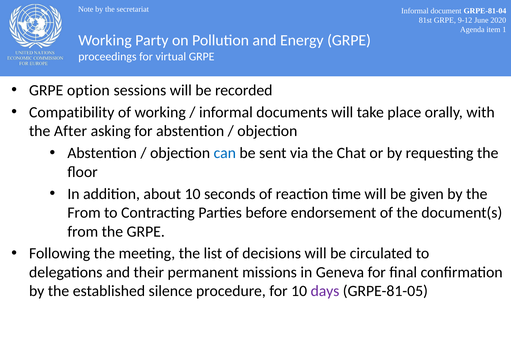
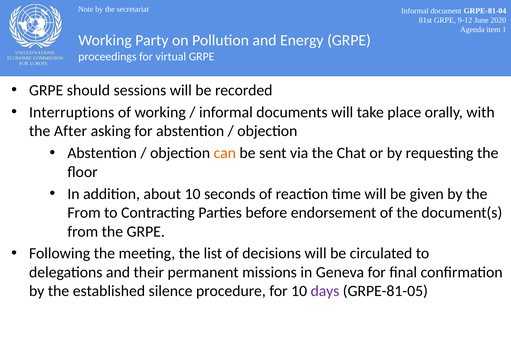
option: option -> should
Compatibility: Compatibility -> Interruptions
can colour: blue -> orange
